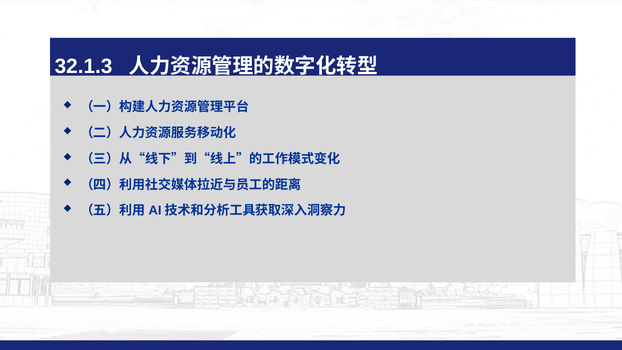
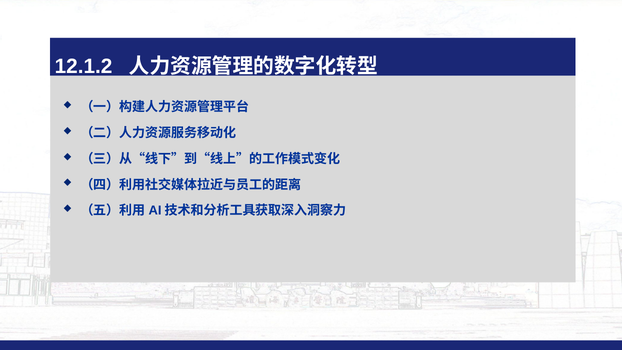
32.1.3: 32.1.3 -> 12.1.2
